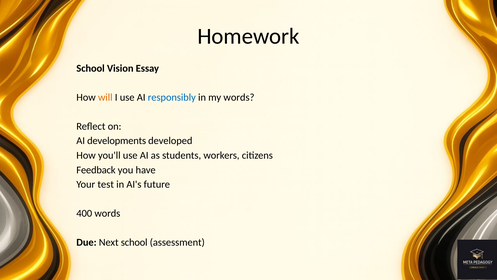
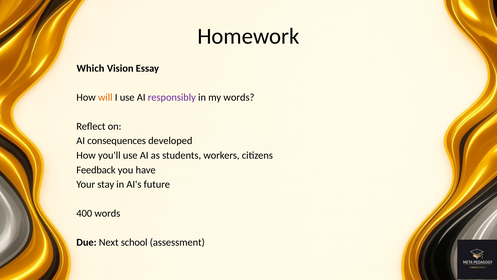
School at (91, 68): School -> Which
responsibly colour: blue -> purple
developments: developments -> consequences
test: test -> stay
